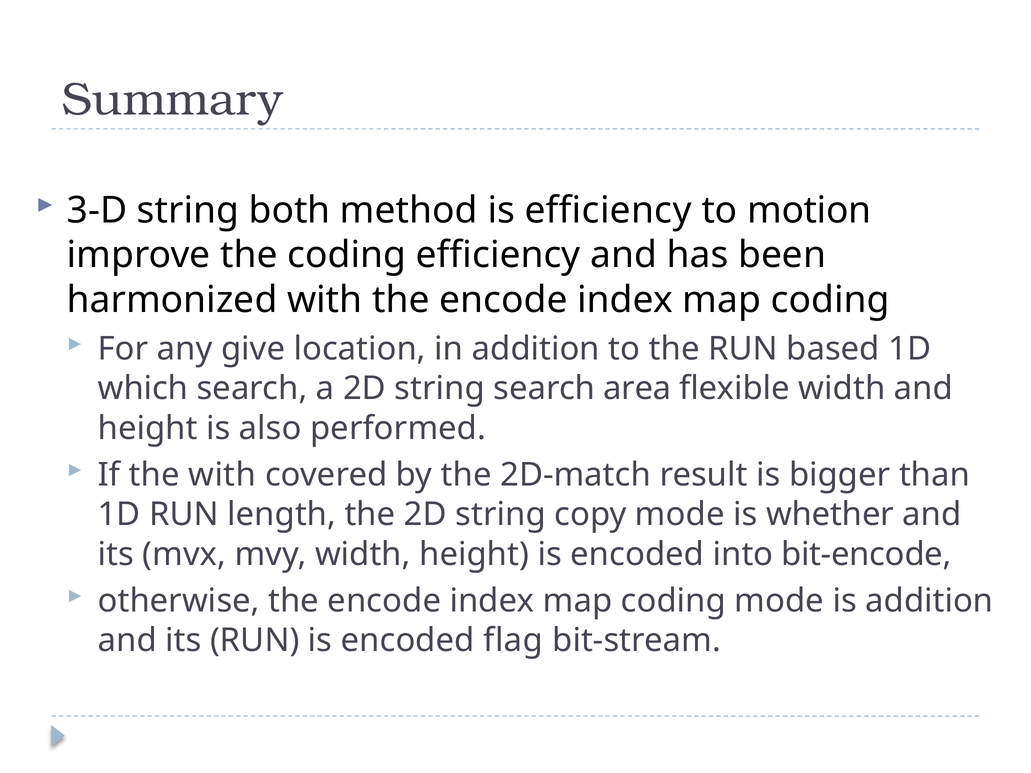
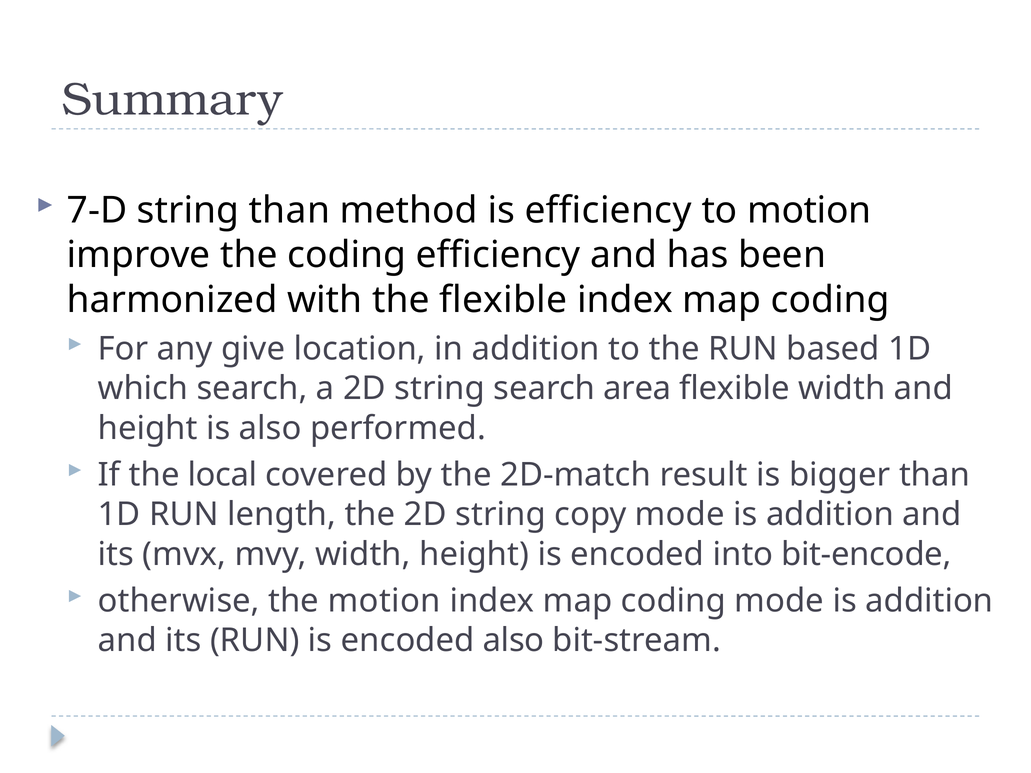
3-D: 3-D -> 7-D
string both: both -> than
with the encode: encode -> flexible
the with: with -> local
copy mode is whether: whether -> addition
otherwise the encode: encode -> motion
encoded flag: flag -> also
